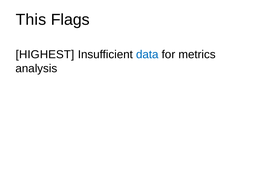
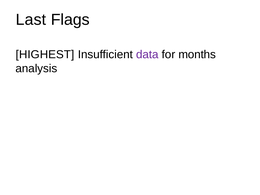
This: This -> Last
data colour: blue -> purple
metrics: metrics -> months
